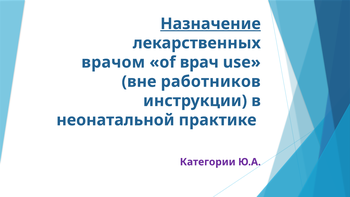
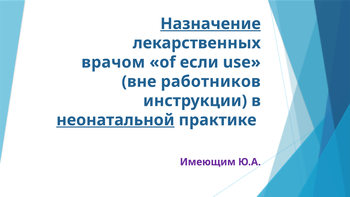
врач: врач -> если
неонатальной underline: none -> present
Категории: Категории -> Имеющим
